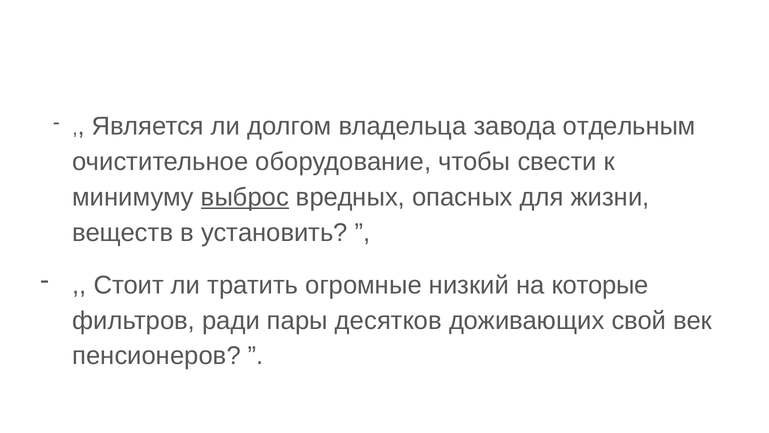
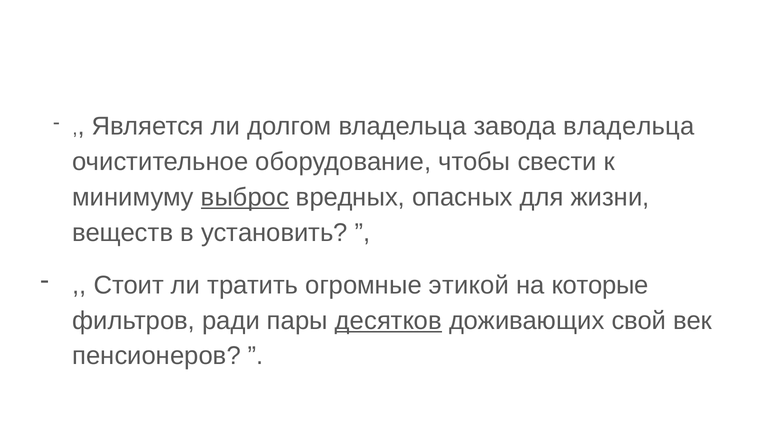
завода отдельным: отдельным -> владельца
низкий: низкий -> этикой
десятков underline: none -> present
